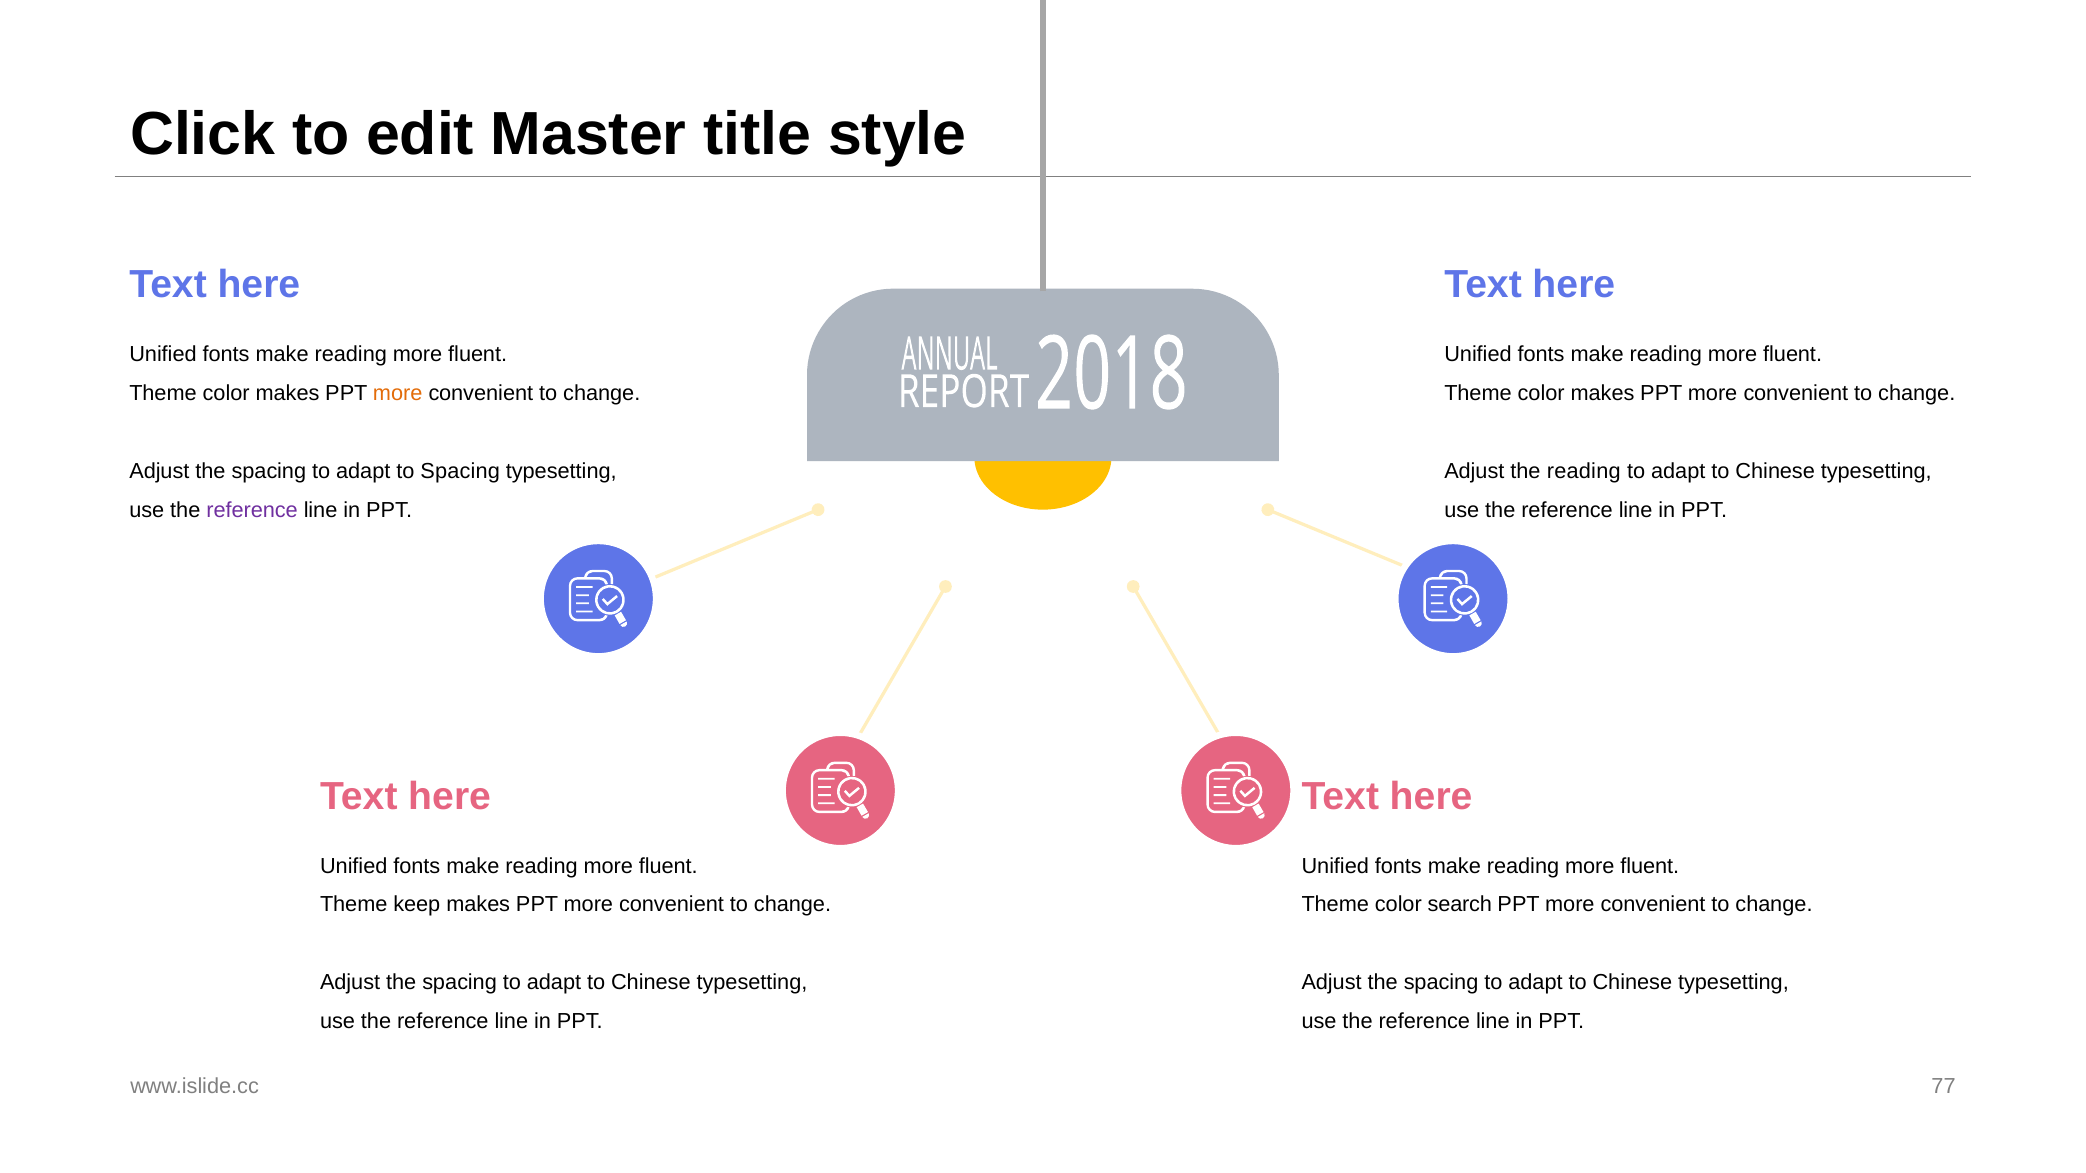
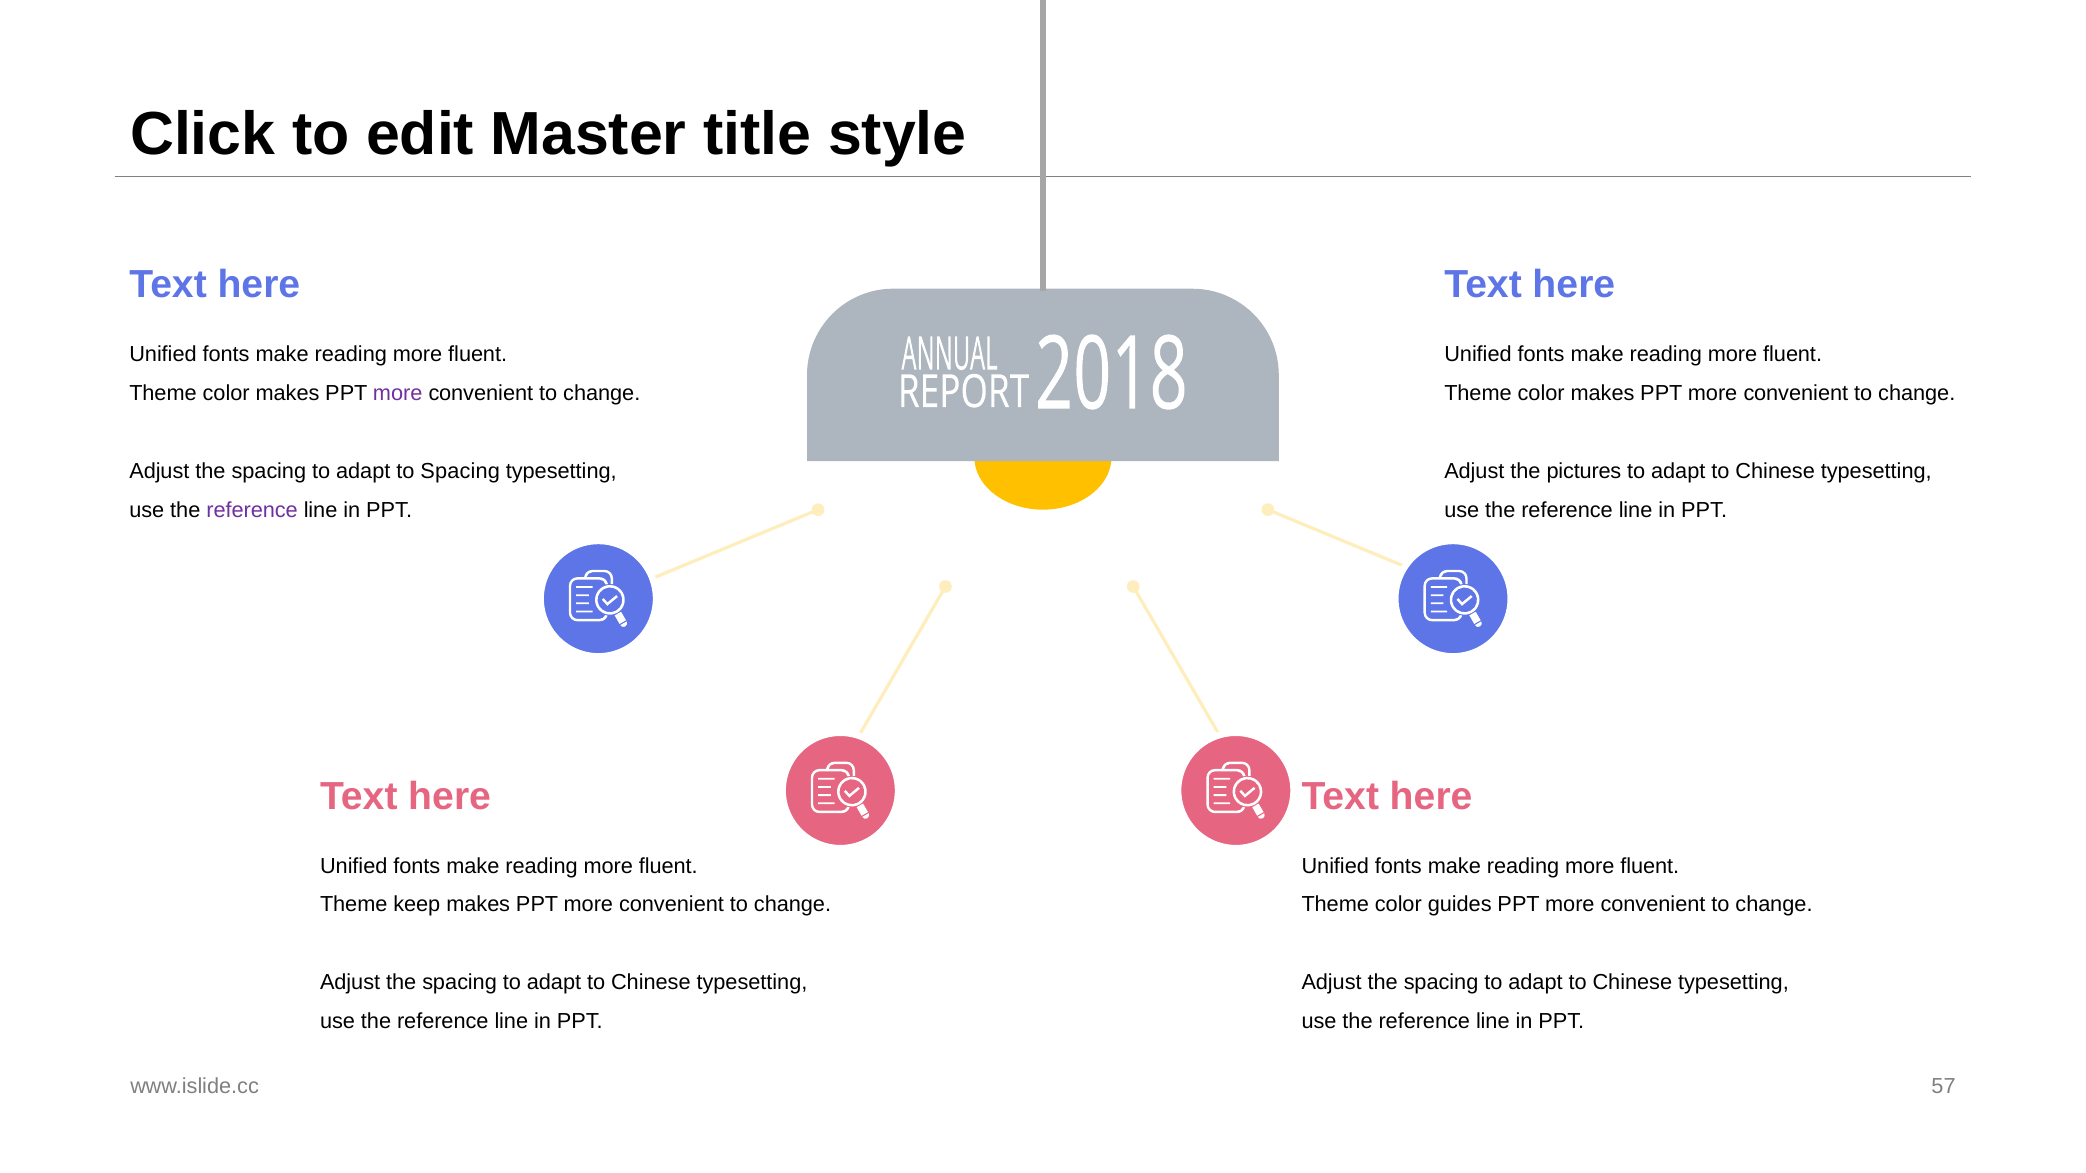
more at (398, 394) colour: orange -> purple
the reading: reading -> pictures
search: search -> guides
77: 77 -> 57
